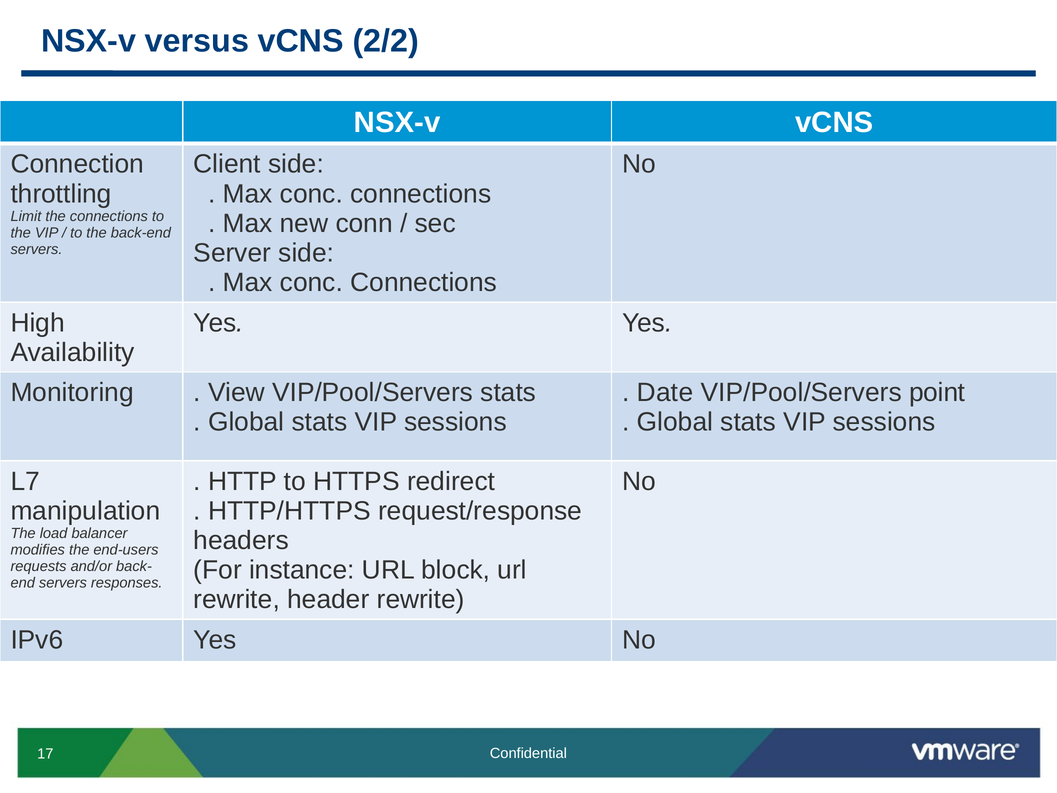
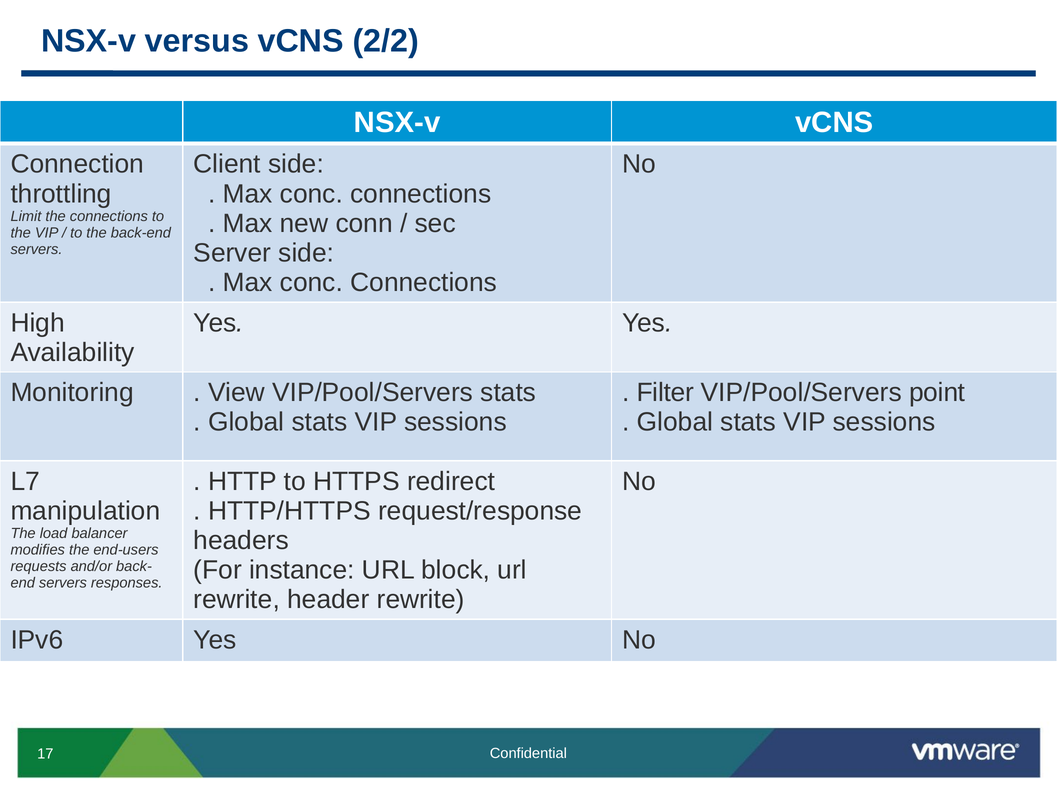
Date: Date -> Filter
